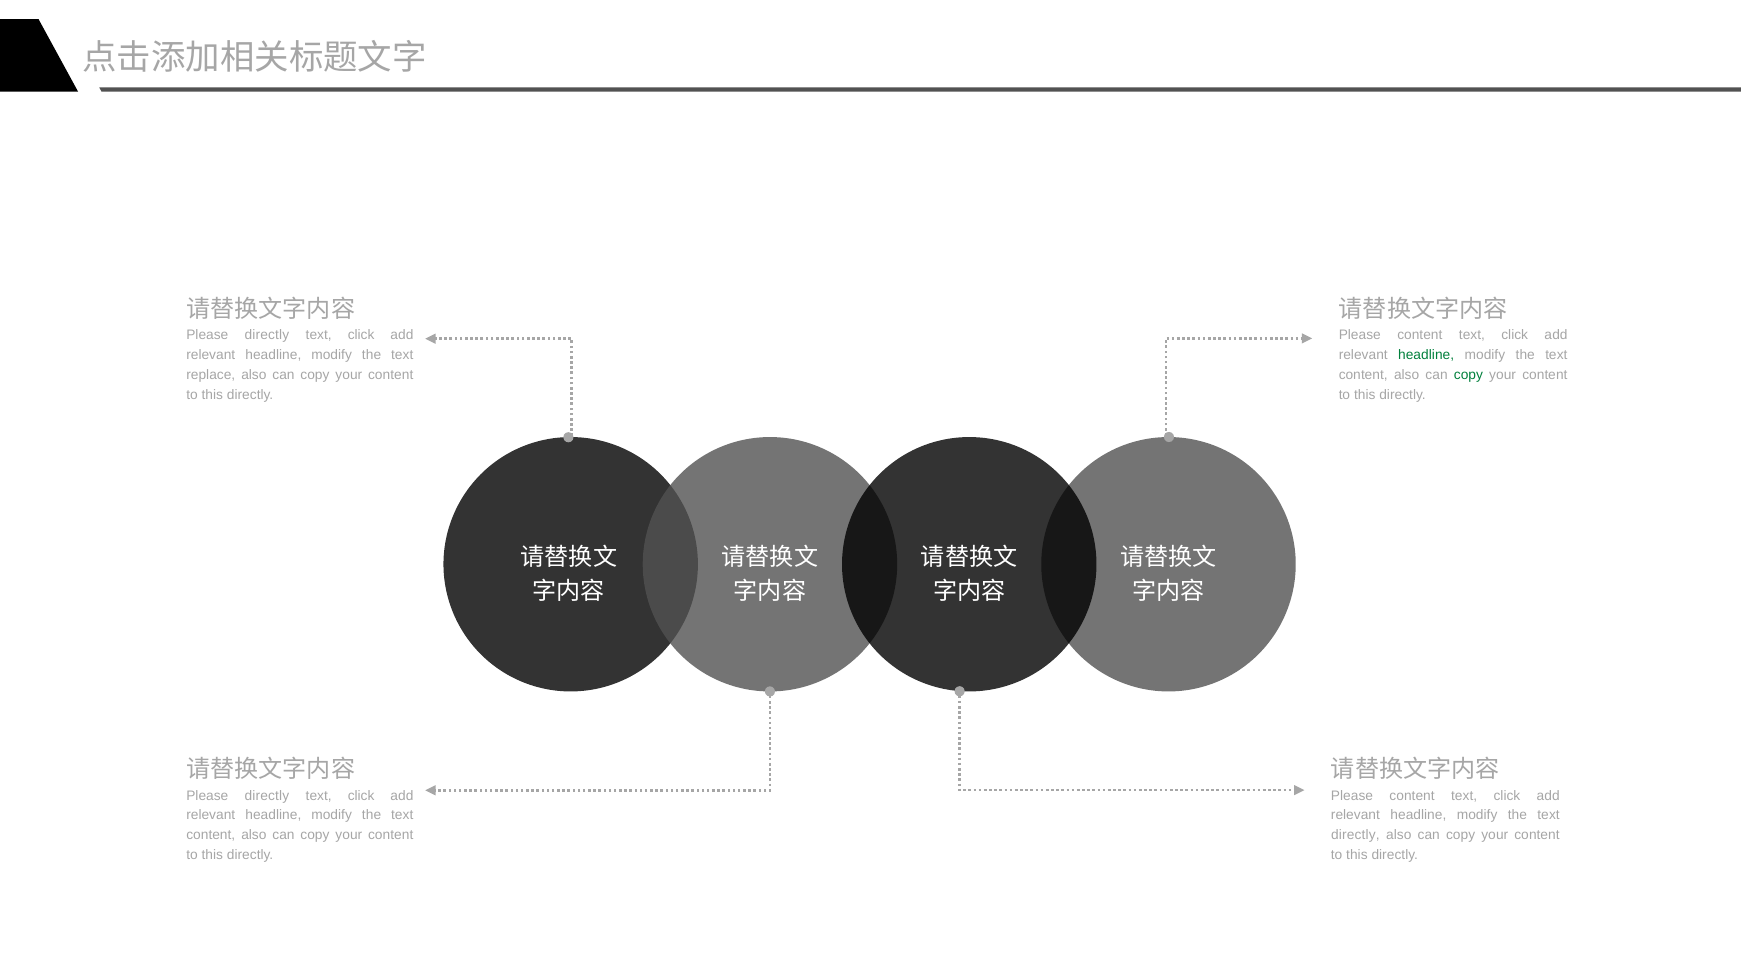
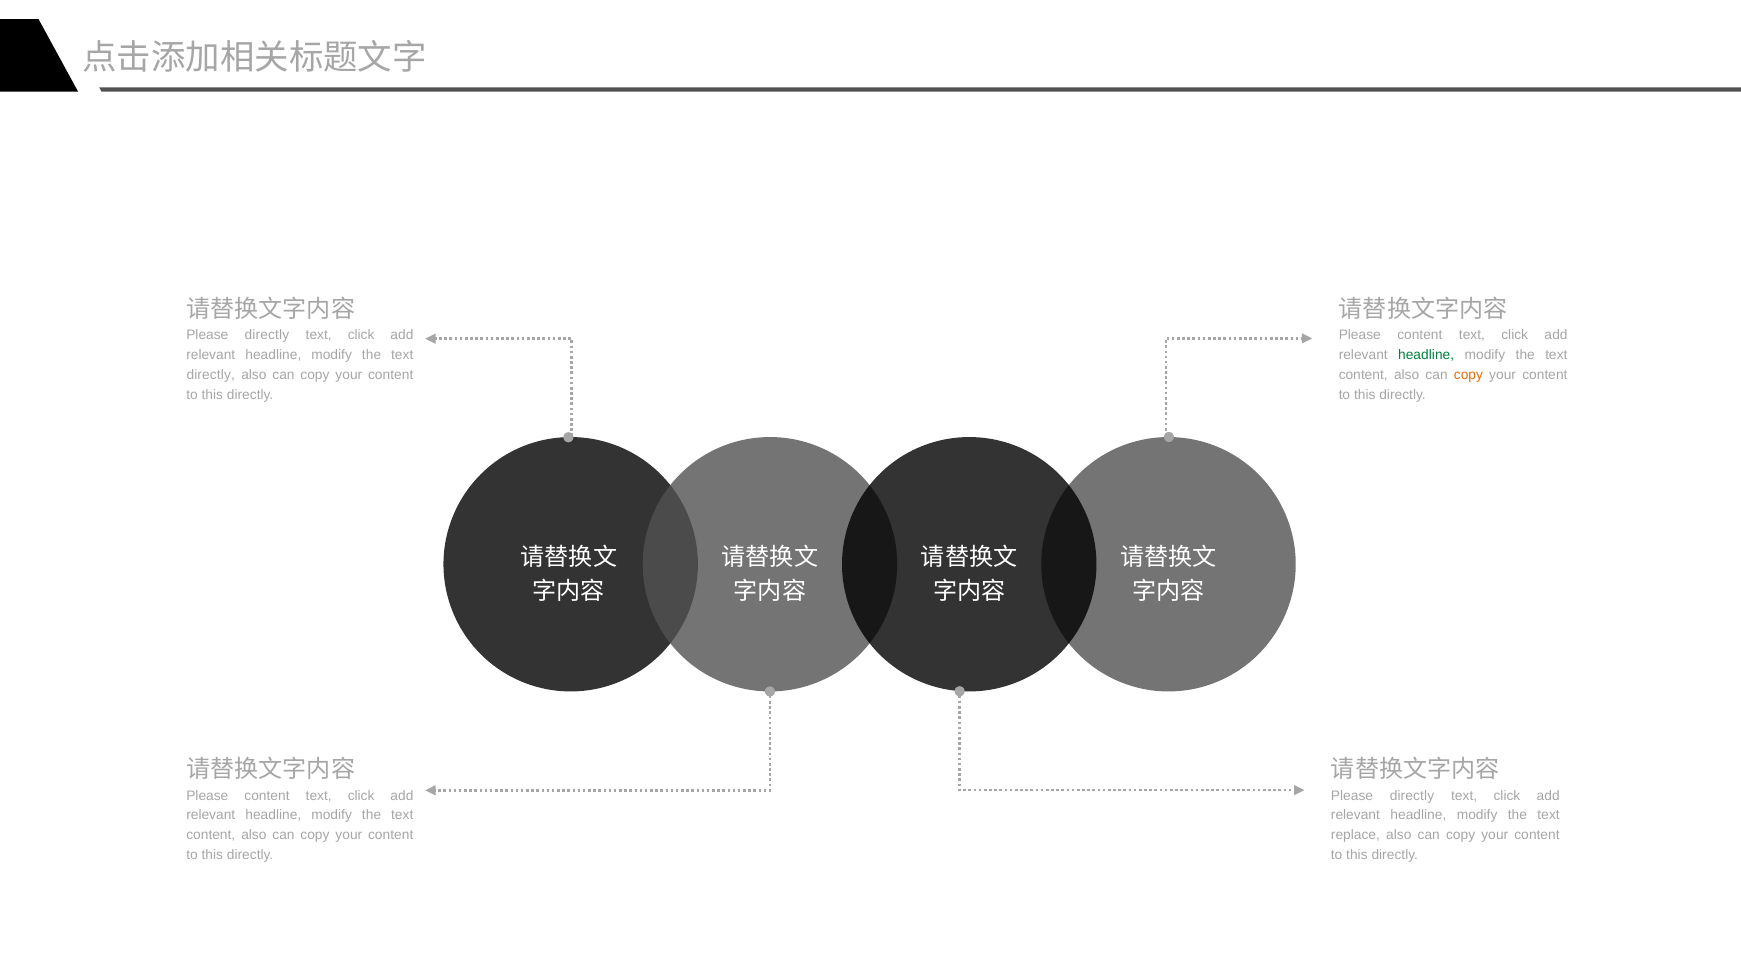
replace at (211, 375): replace -> directly
copy at (1468, 375) colour: green -> orange
directly at (267, 796): directly -> content
content at (1412, 796): content -> directly
directly at (1355, 835): directly -> replace
